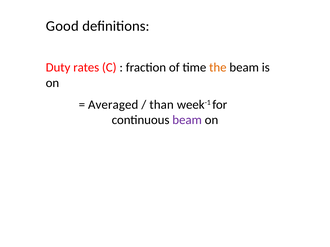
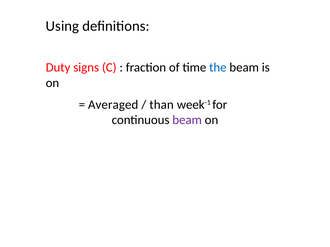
Good: Good -> Using
rates: rates -> signs
the colour: orange -> blue
